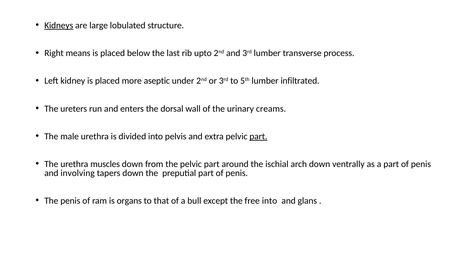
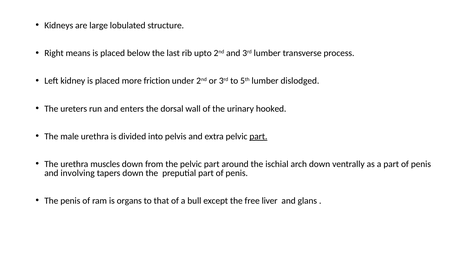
Kidneys underline: present -> none
aseptic: aseptic -> friction
infiltrated: infiltrated -> dislodged
creams: creams -> hooked
free into: into -> liver
